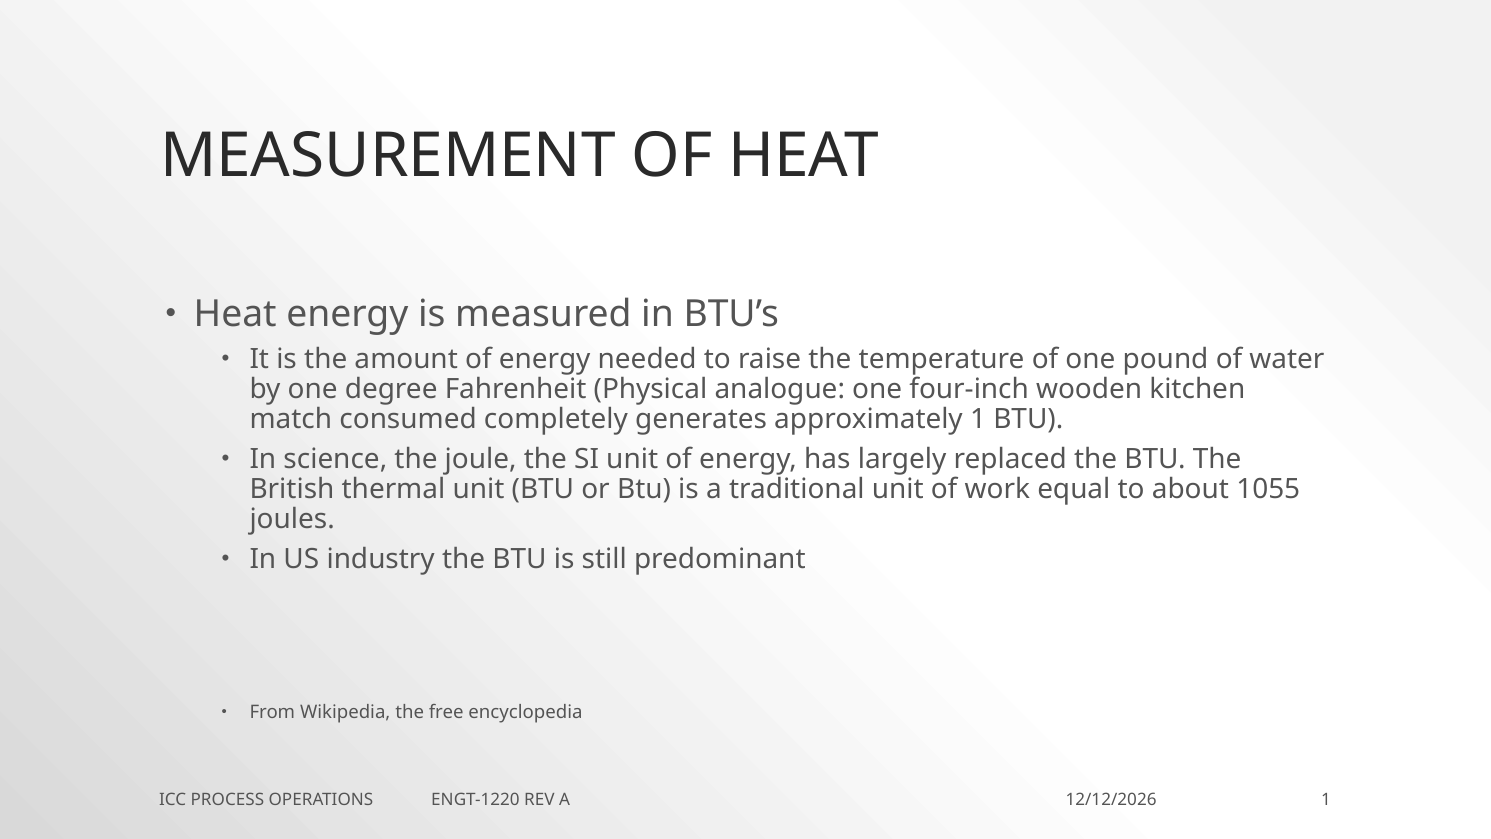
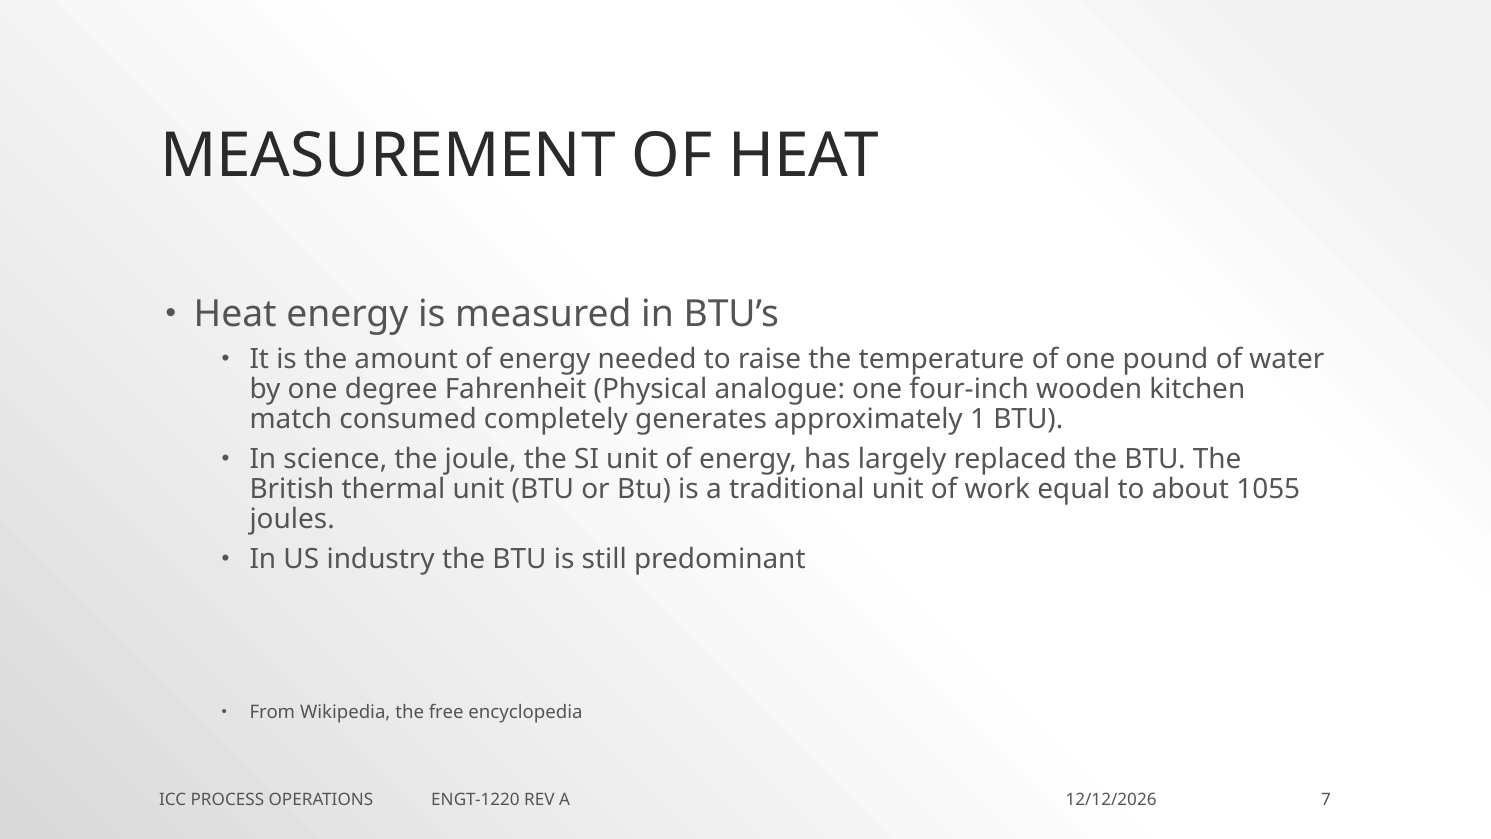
1 at (1326, 800): 1 -> 7
